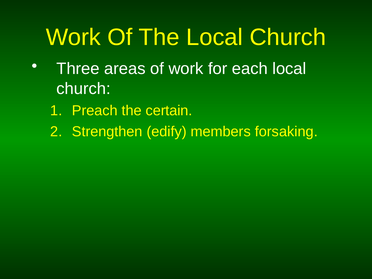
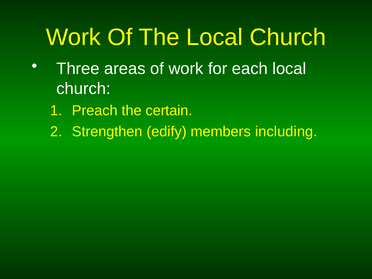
forsaking: forsaking -> including
